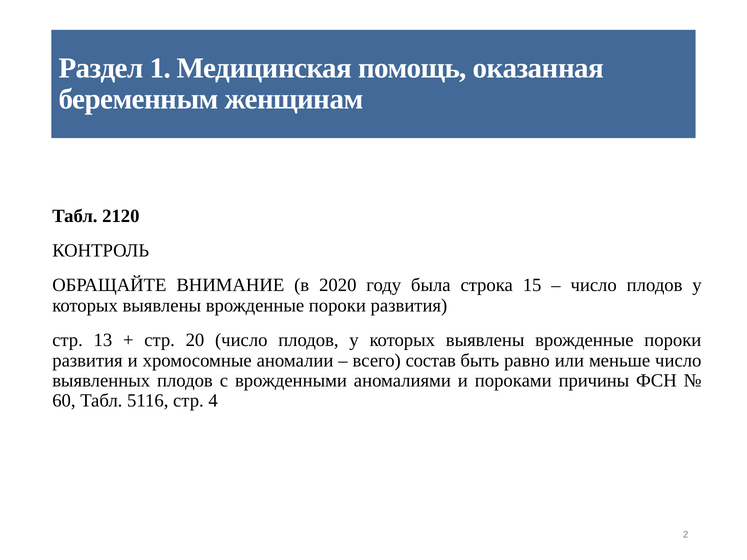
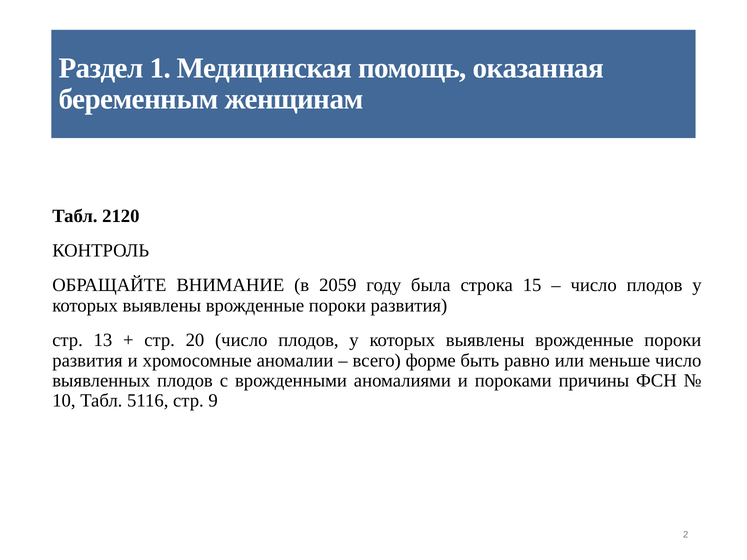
2020: 2020 -> 2059
состав: состав -> форме
60: 60 -> 10
4: 4 -> 9
